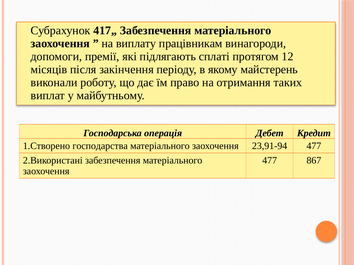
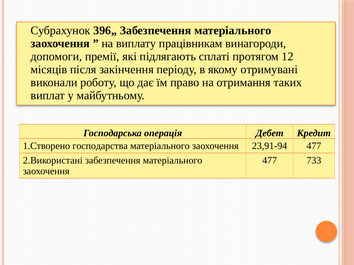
417„: 417„ -> 396„
майстерень: майстерень -> отримувані
867: 867 -> 733
